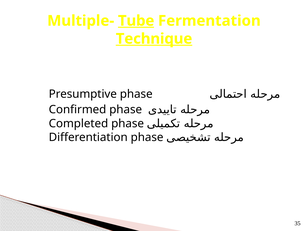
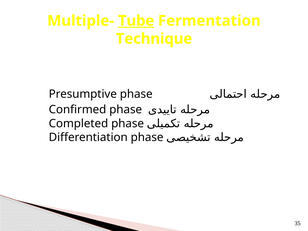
Technique underline: present -> none
